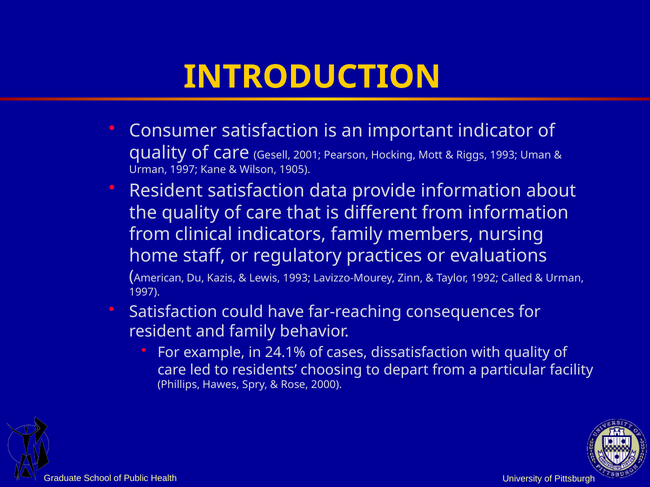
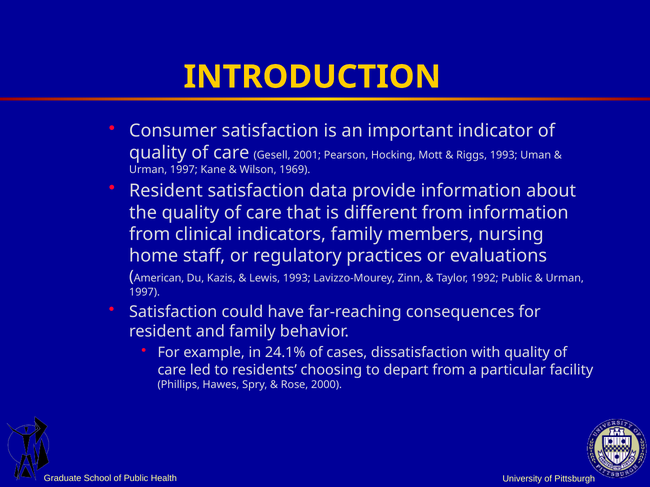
1905: 1905 -> 1969
1992 Called: Called -> Public
